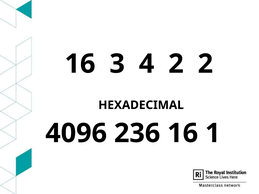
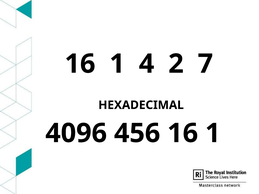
3 at (117, 64): 3 -> 1
2 2: 2 -> 7
236: 236 -> 456
